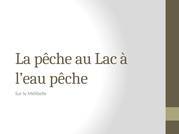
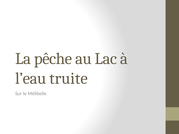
l’eau pêche: pêche -> truite
